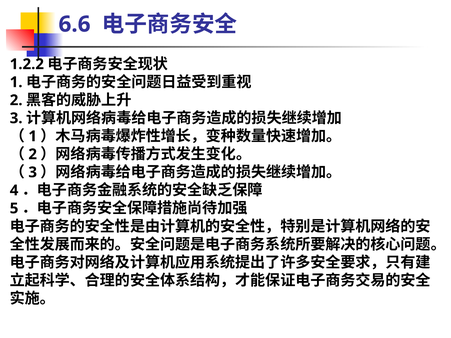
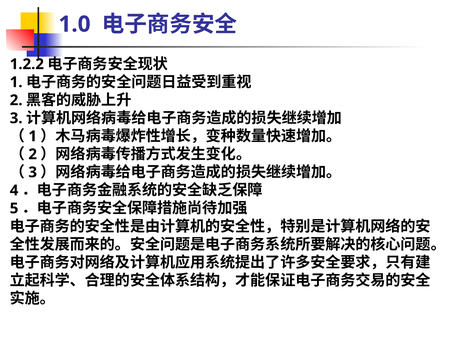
6.6: 6.6 -> 1.0
